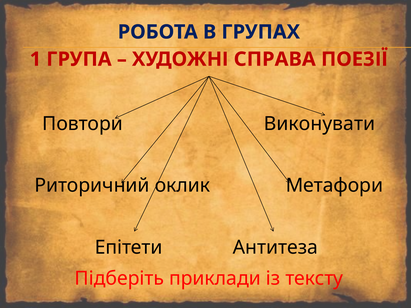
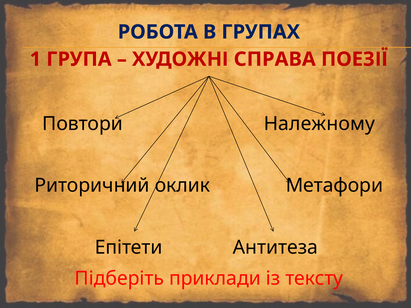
Виконувати: Виконувати -> Належному
